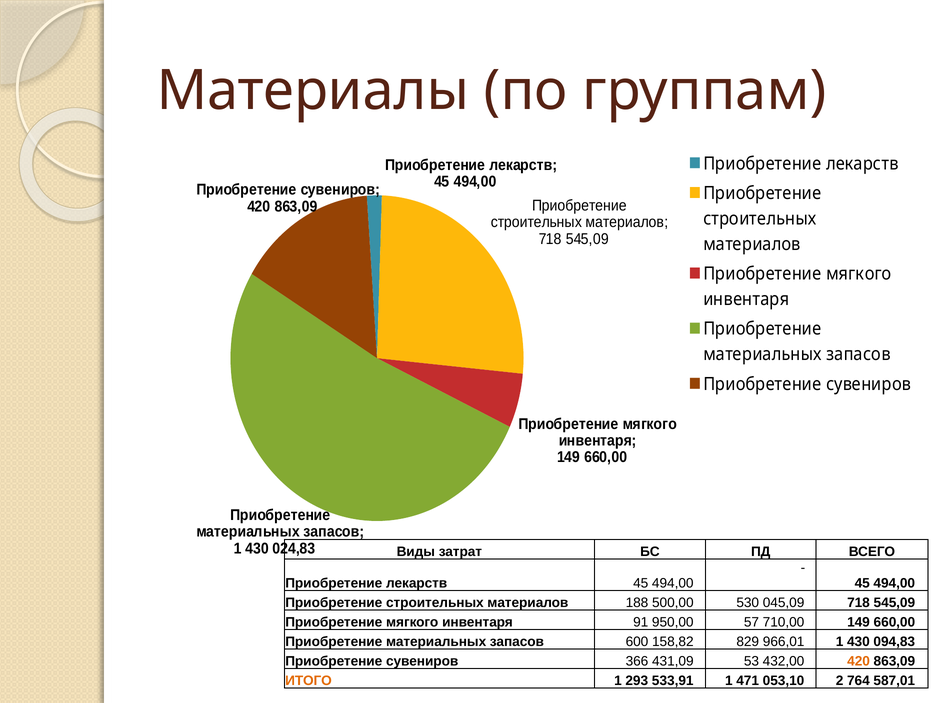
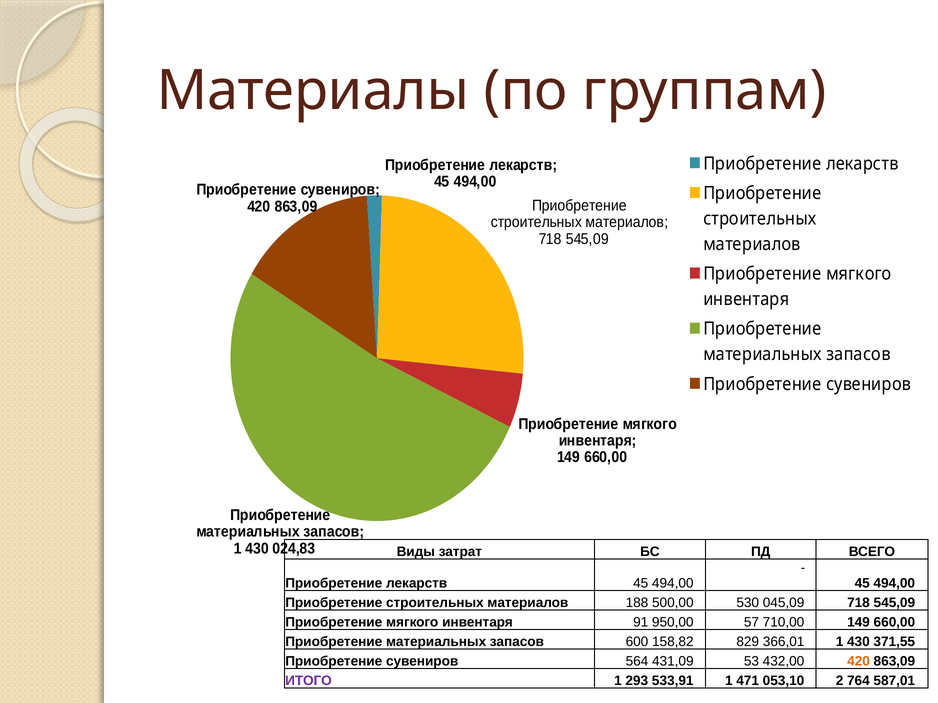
966,01: 966,01 -> 366,01
094,83: 094,83 -> 371,55
366: 366 -> 564
ИТОГО colour: orange -> purple
